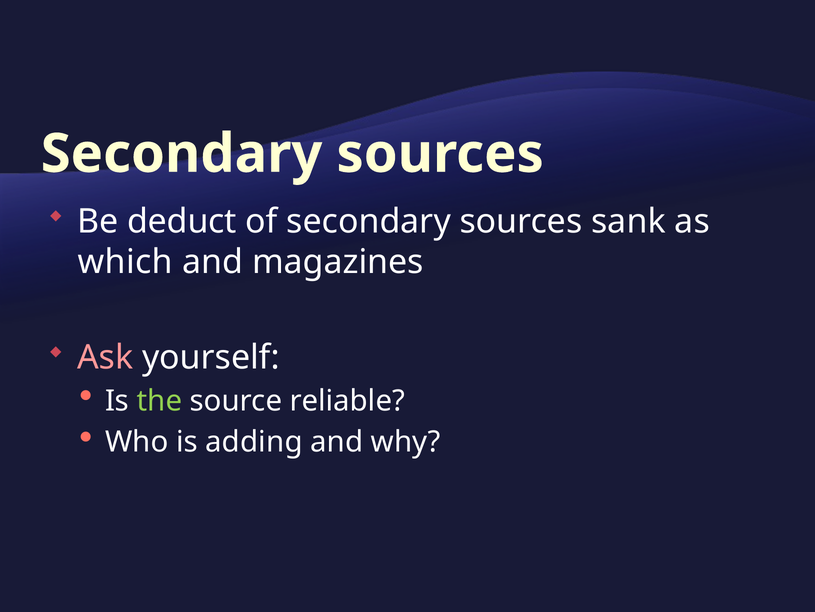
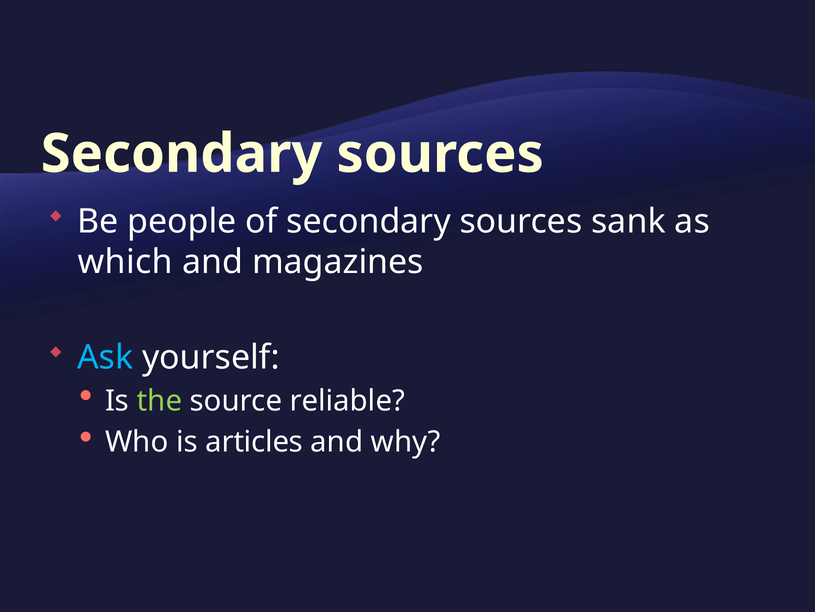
deduct: deduct -> people
Ask colour: pink -> light blue
adding: adding -> articles
